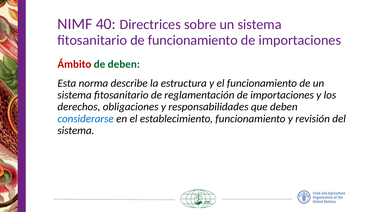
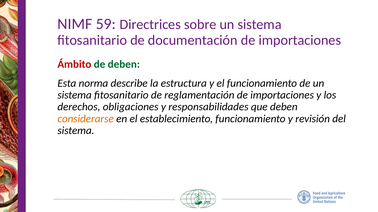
40: 40 -> 59
de funcionamiento: funcionamiento -> documentación
considerarse colour: blue -> orange
